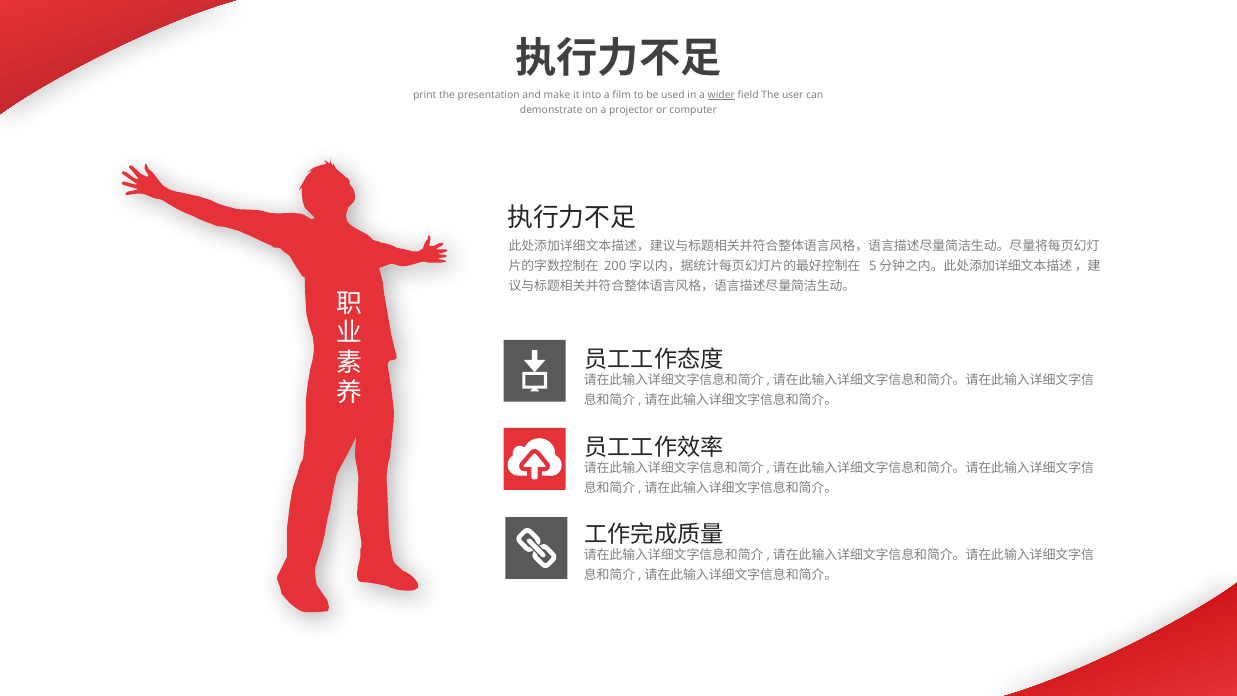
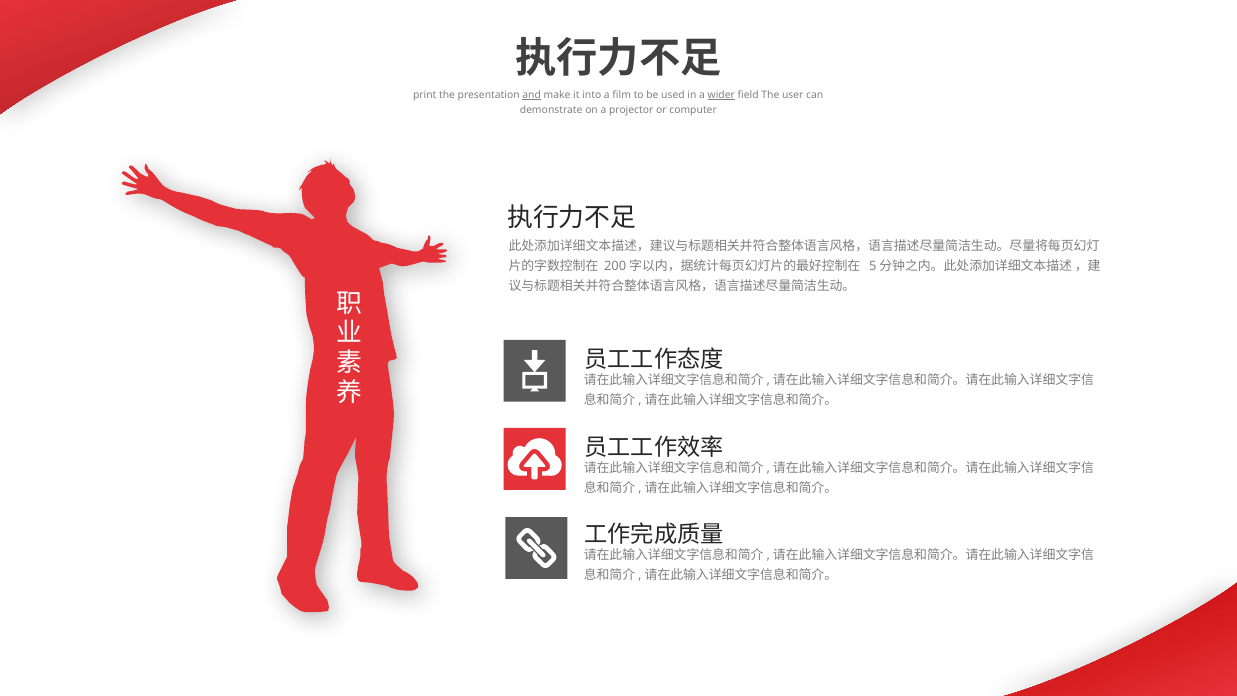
and underline: none -> present
